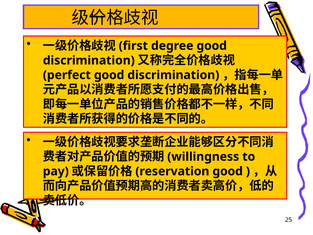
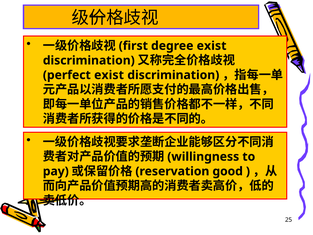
degree good: good -> exist
good at (109, 75): good -> exist
